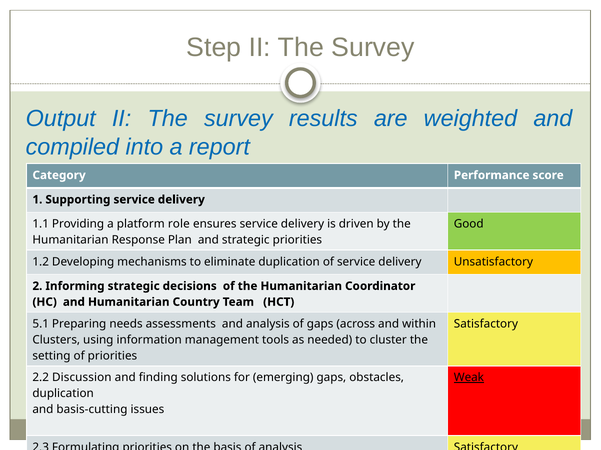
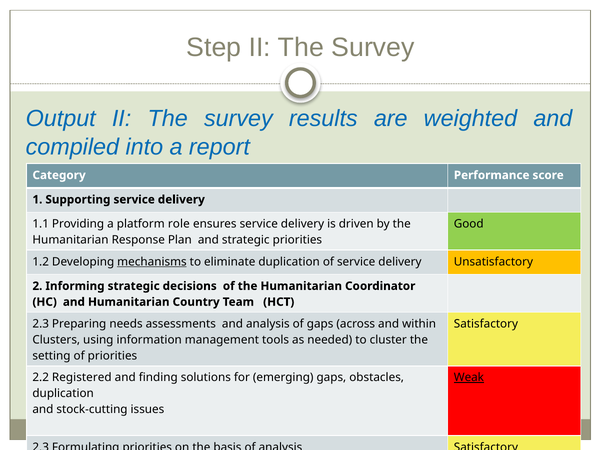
mechanisms underline: none -> present
5.1 at (41, 324): 5.1 -> 2.3
Discussion: Discussion -> Registered
basis-cutting: basis-cutting -> stock-cutting
